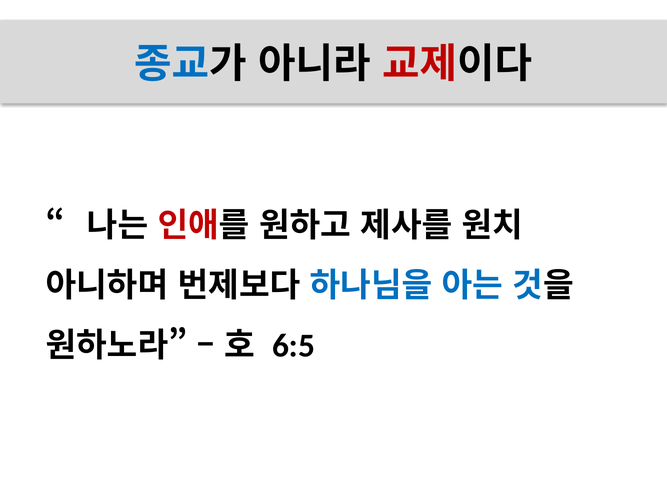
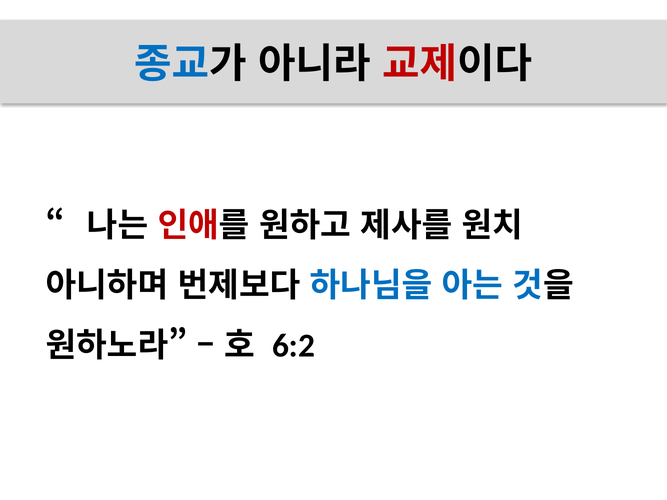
6:5: 6:5 -> 6:2
